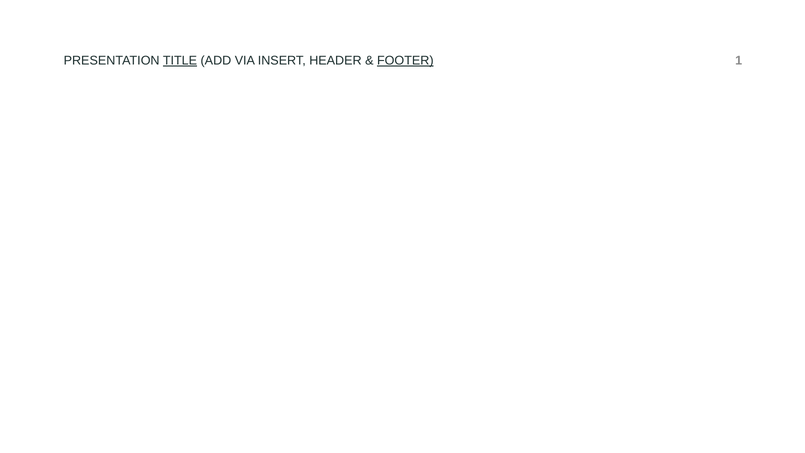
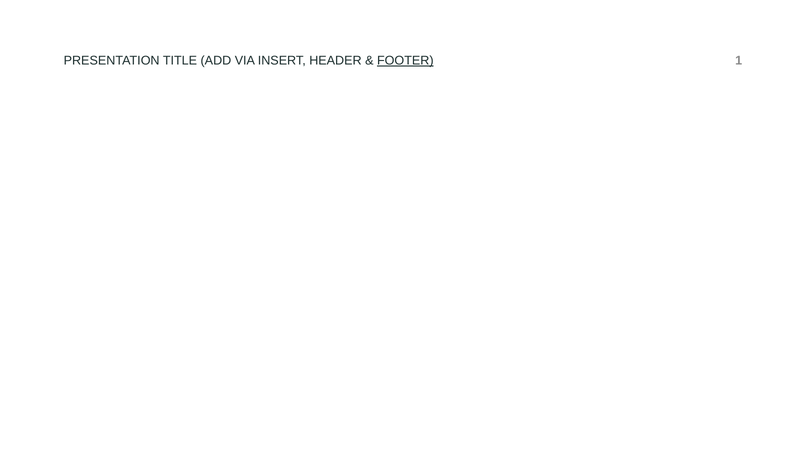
TITLE underline: present -> none
